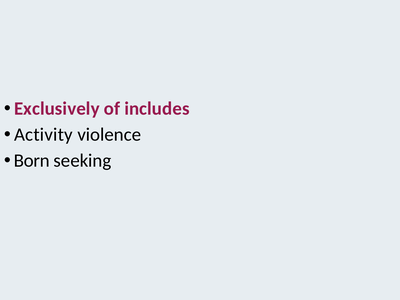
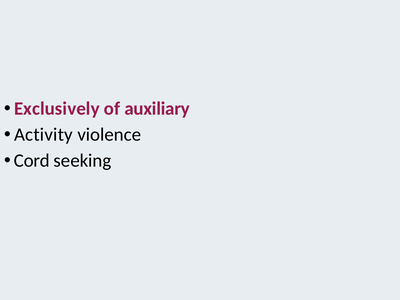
includes: includes -> auxiliary
Born: Born -> Cord
